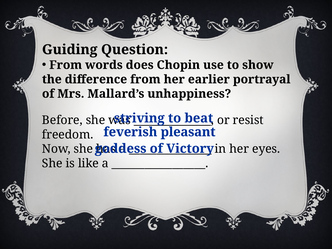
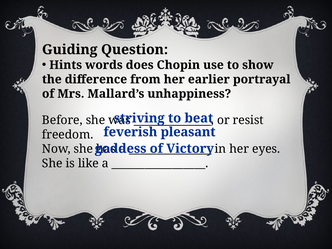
From at (66, 65): From -> Hints
